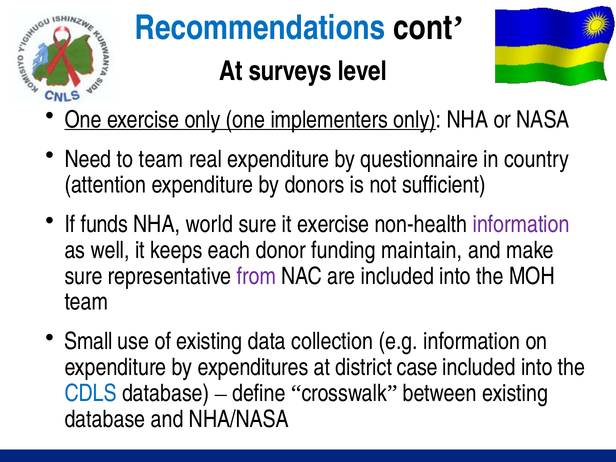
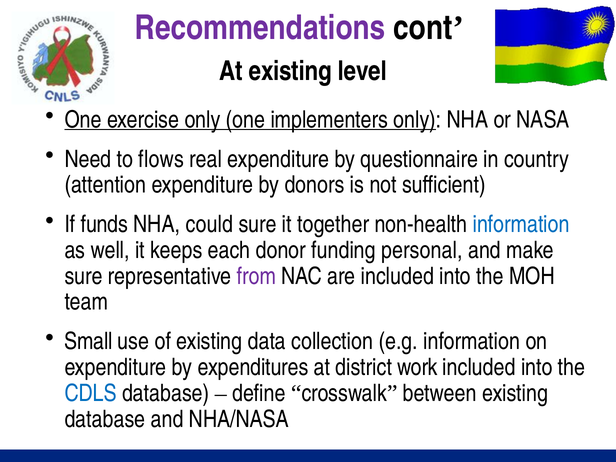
Recommendations colour: blue -> purple
At surveys: surveys -> existing
to team: team -> flows
world: world -> could
it exercise: exercise -> together
information at (521, 224) colour: purple -> blue
maintain: maintain -> personal
case: case -> work
